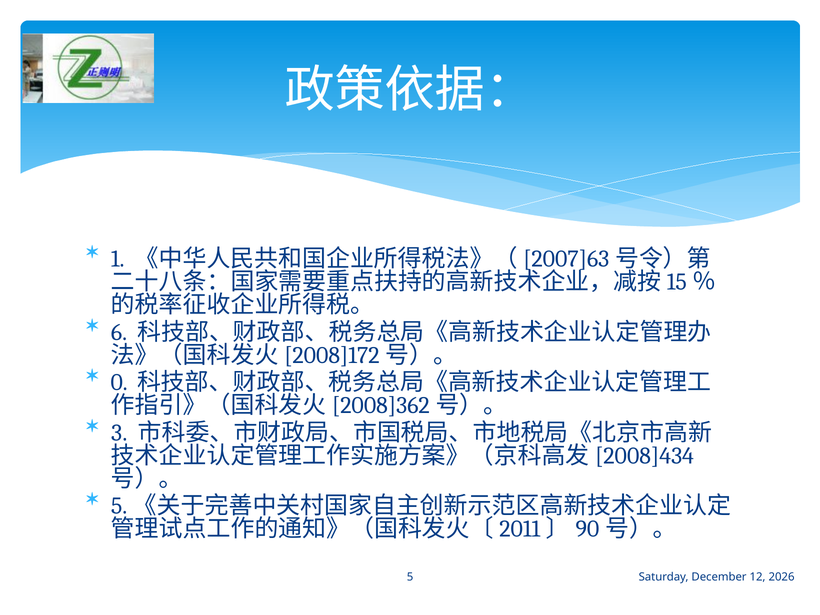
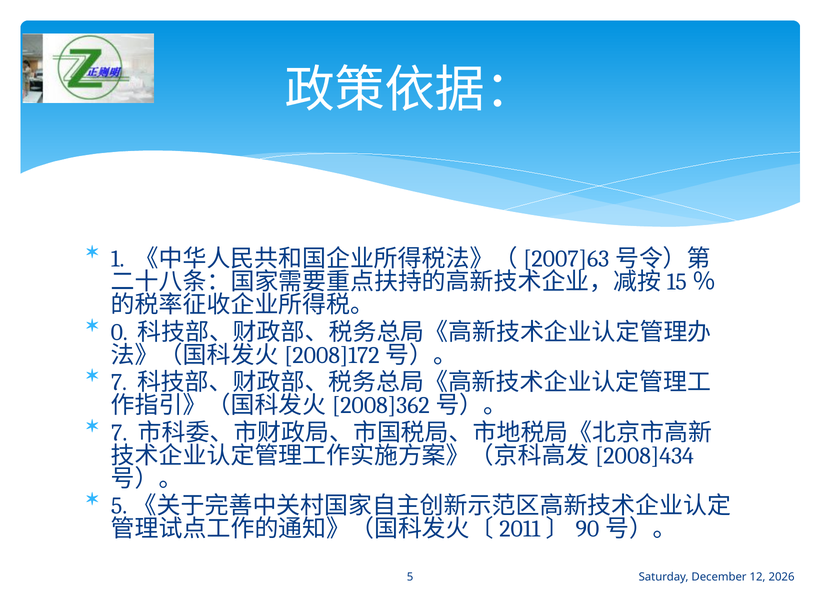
6: 6 -> 0
0 at (119, 383): 0 -> 7
3 at (119, 433): 3 -> 7
